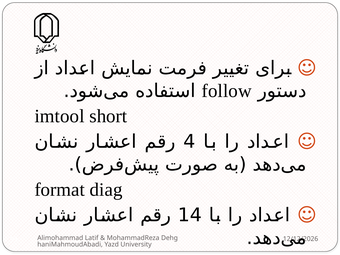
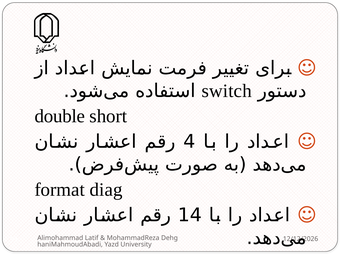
follow: follow -> switch
imtool: imtool -> double
